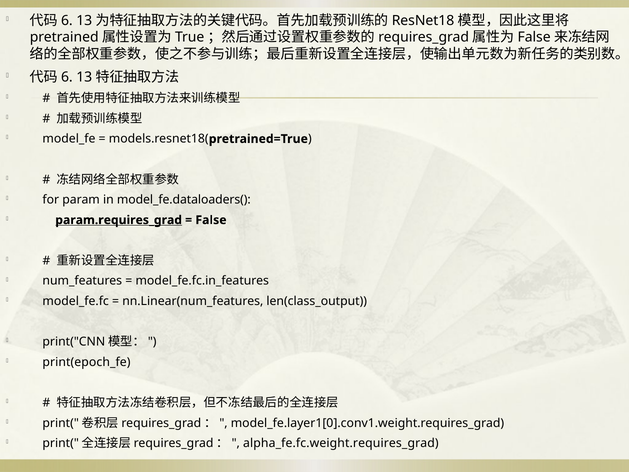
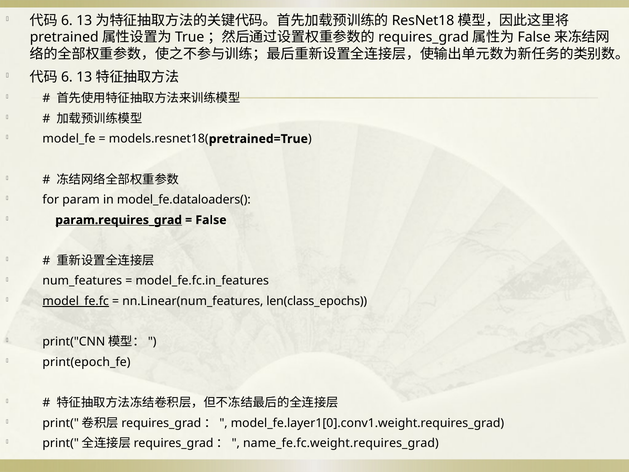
model_fe.fc underline: none -> present
len(class_output: len(class_output -> len(class_epochs
alpha_fe.fc.weight.requires_grad: alpha_fe.fc.weight.requires_grad -> name_fe.fc.weight.requires_grad
